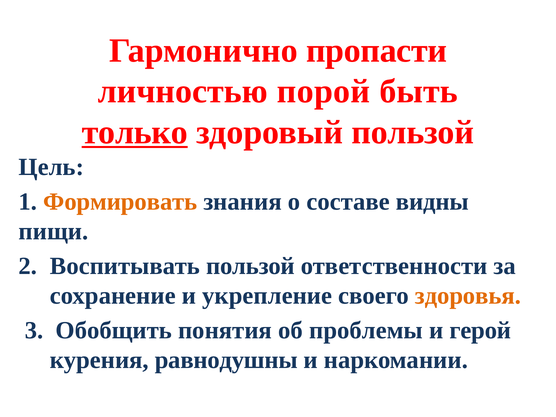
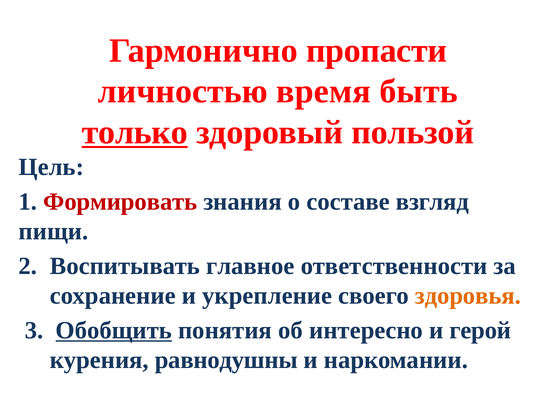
порой: порой -> время
Формировать colour: orange -> red
видны: видны -> взгляд
Воспитывать пользой: пользой -> главное
Обобщить underline: none -> present
проблемы: проблемы -> интересно
